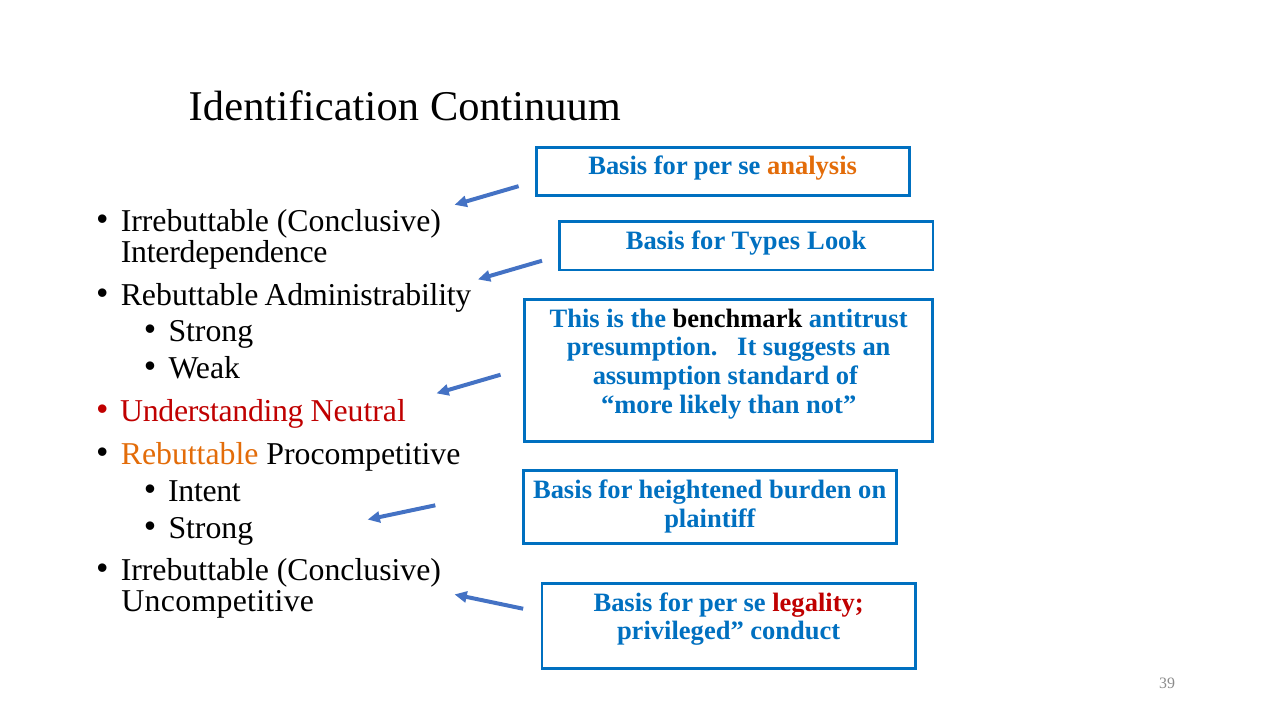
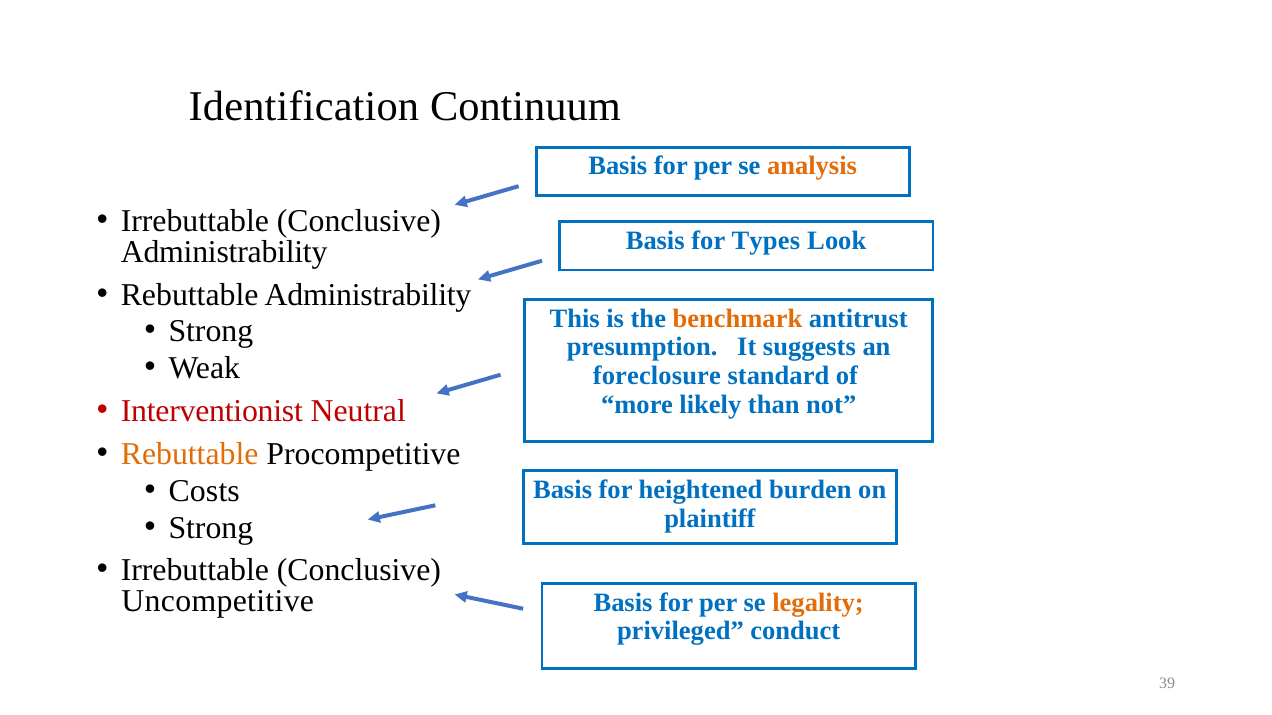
Interdependence at (224, 252): Interdependence -> Administrability
benchmark colour: black -> orange
assumption: assumption -> foreclosure
Understanding: Understanding -> Interventionist
Intent: Intent -> Costs
legality colour: red -> orange
